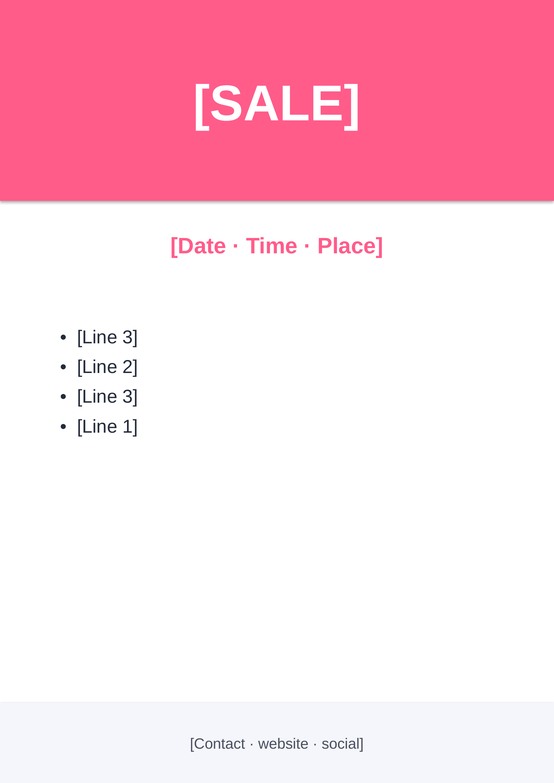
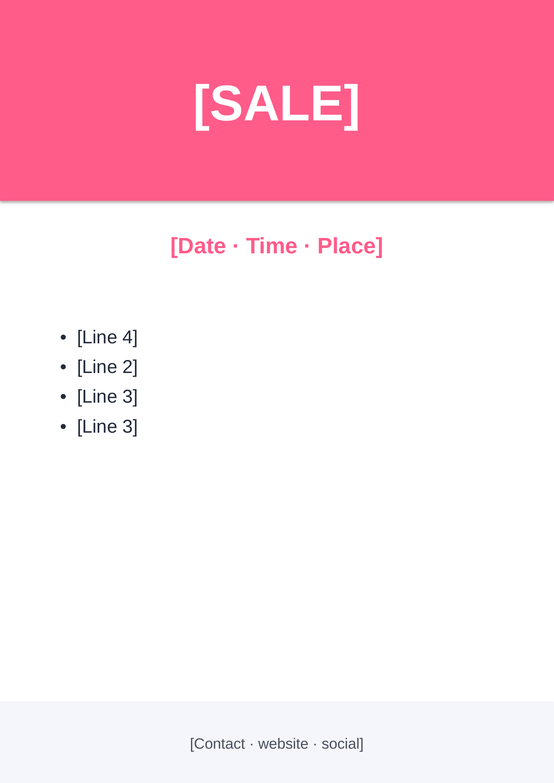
3 at (130, 337): 3 -> 4
1 at (130, 427): 1 -> 3
